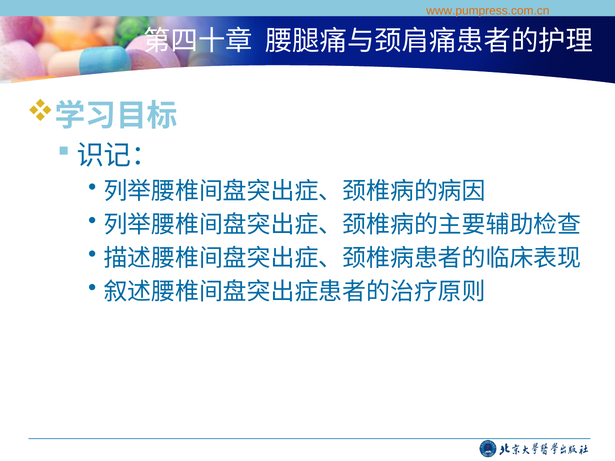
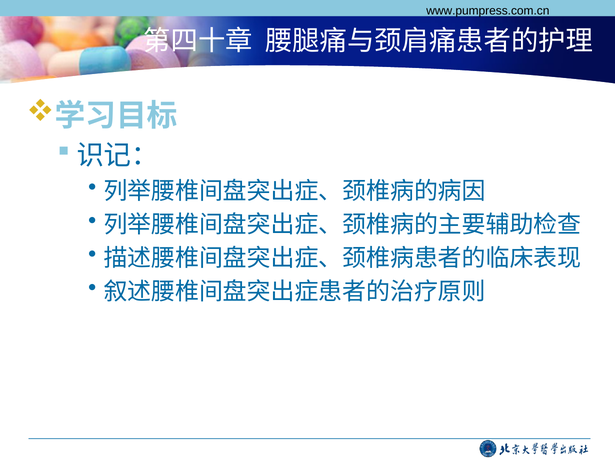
www.pumpress.com.cn colour: orange -> black
